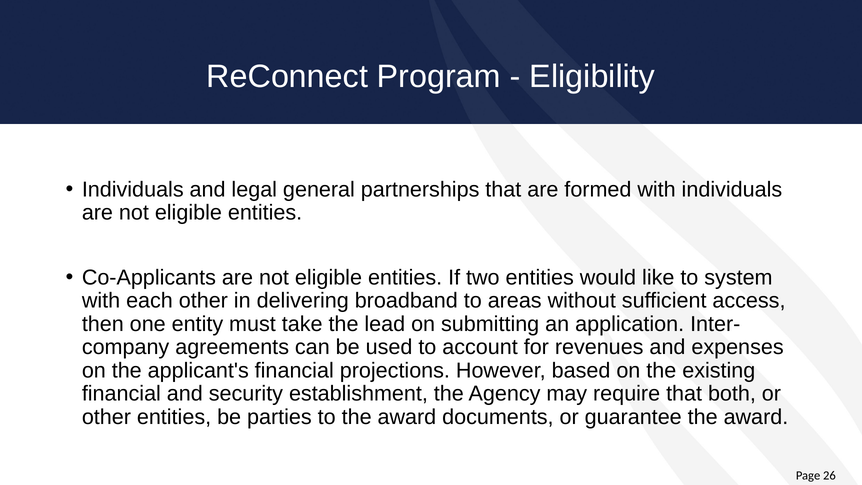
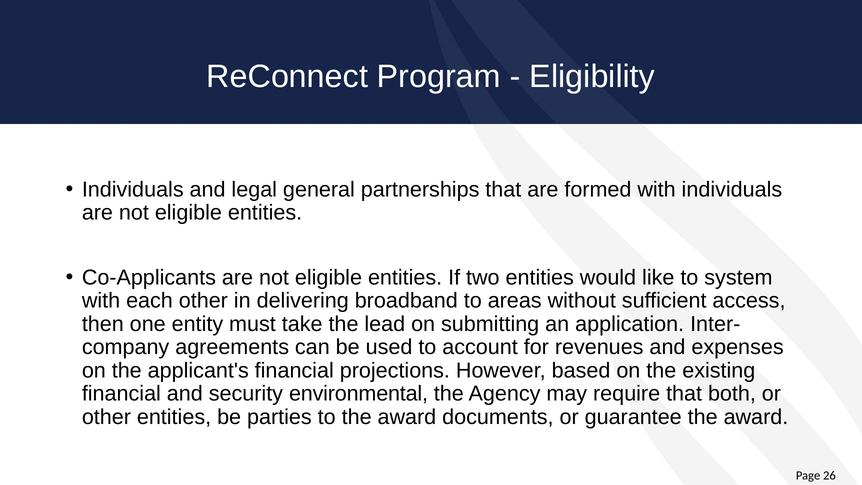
establishment: establishment -> environmental
